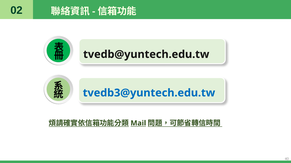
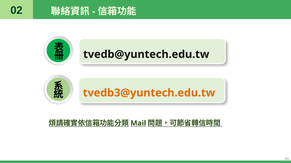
tvedb3@yuntech.edu.tw colour: blue -> orange
